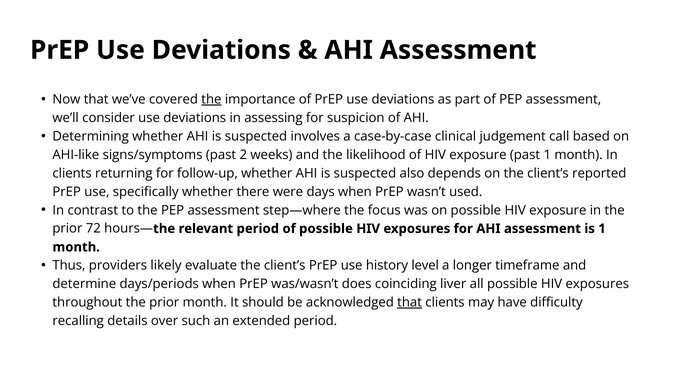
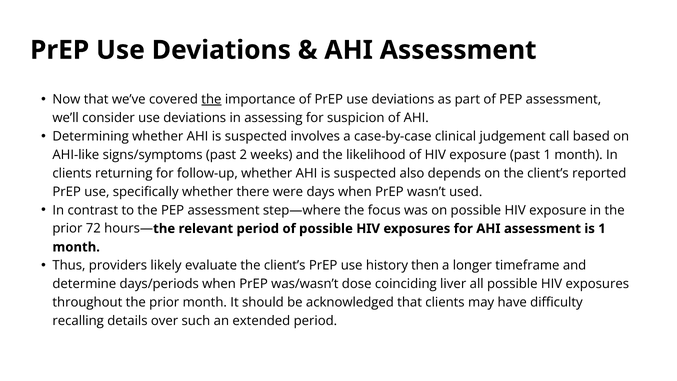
level: level -> then
does: does -> dose
that at (410, 302) underline: present -> none
